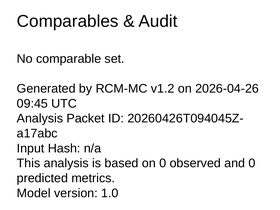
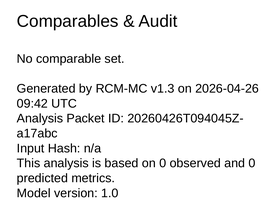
v1.2: v1.2 -> v1.3
09:45: 09:45 -> 09:42
